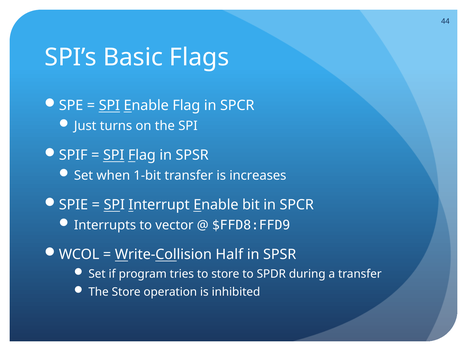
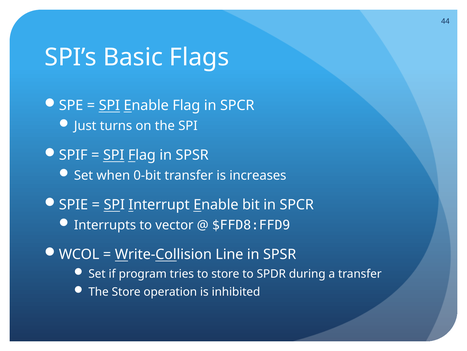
1-bit: 1-bit -> 0-bit
Half: Half -> Line
